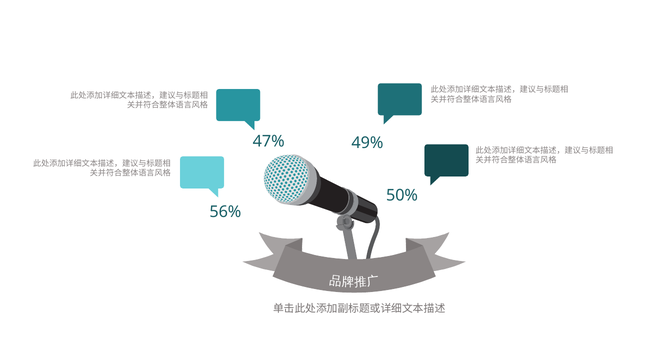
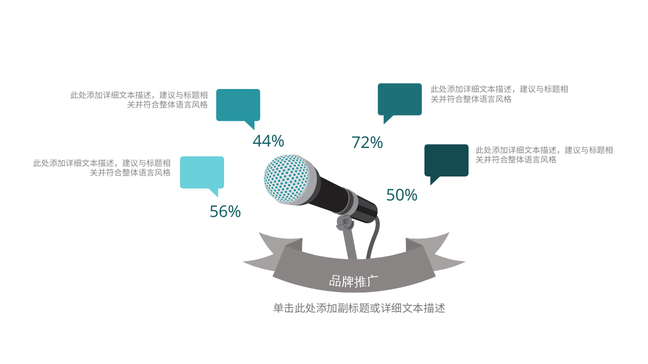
47%: 47% -> 44%
49%: 49% -> 72%
